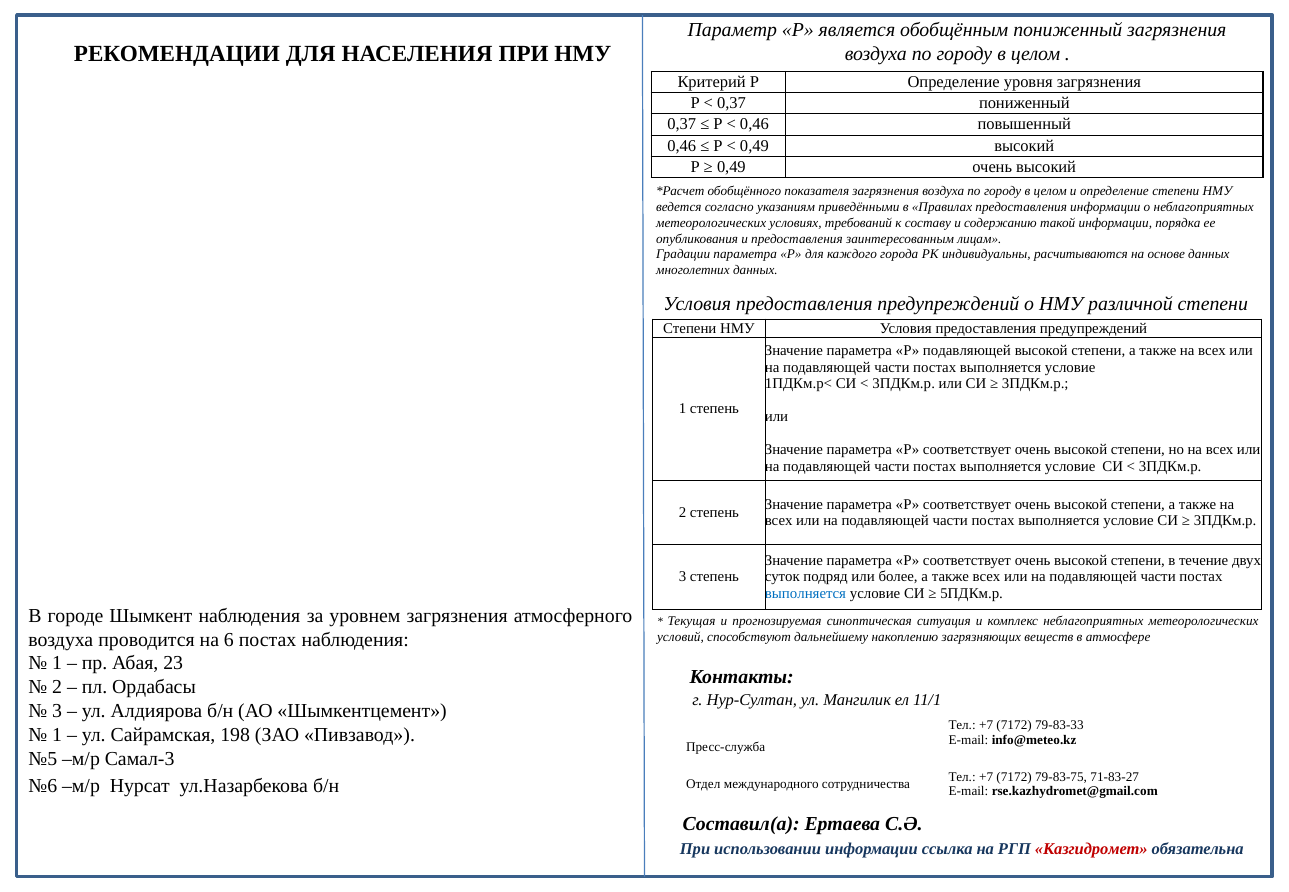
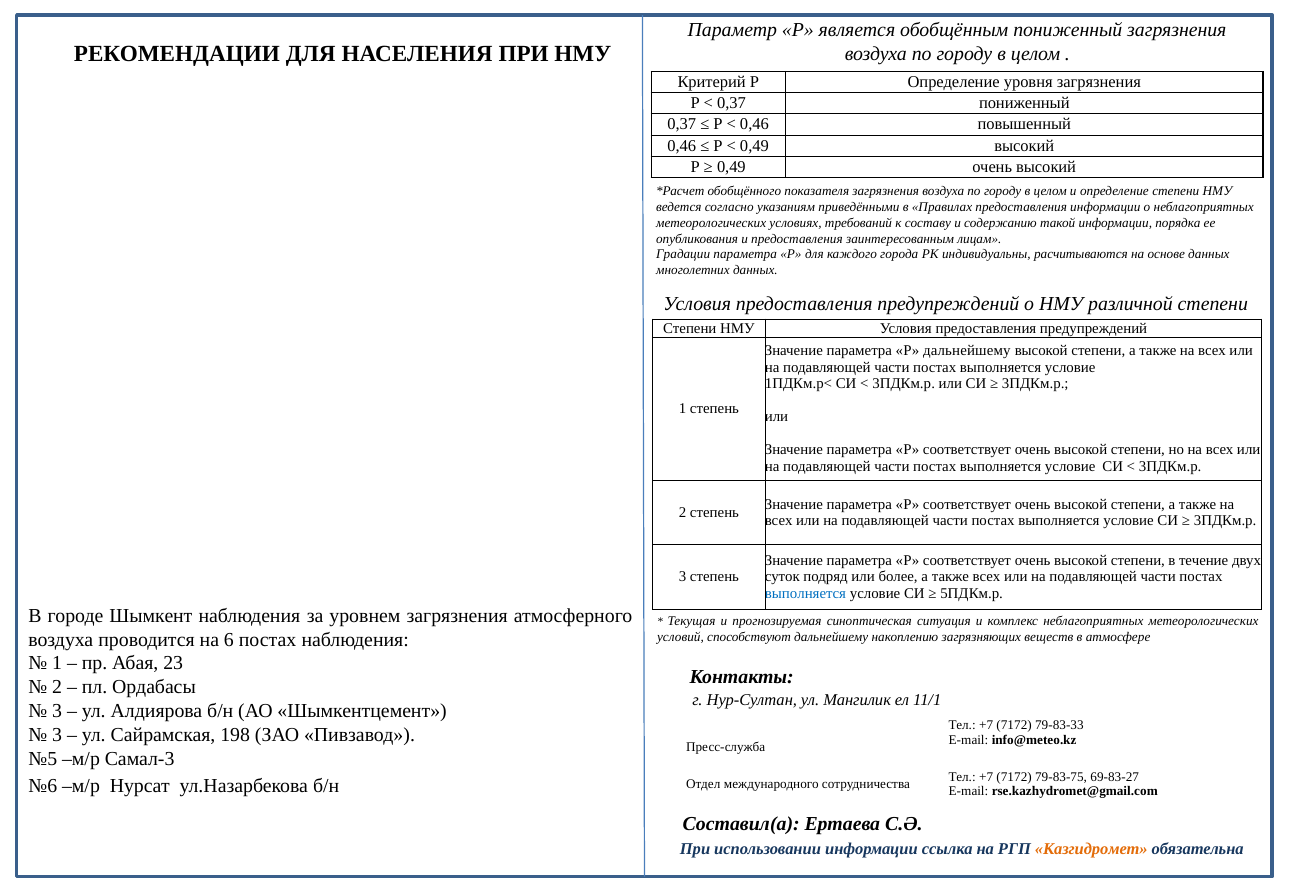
Р подавляющей: подавляющей -> дальнейшему
1 at (57, 735): 1 -> 3
71-83-27: 71-83-27 -> 69-83-27
Казгидромет colour: red -> orange
